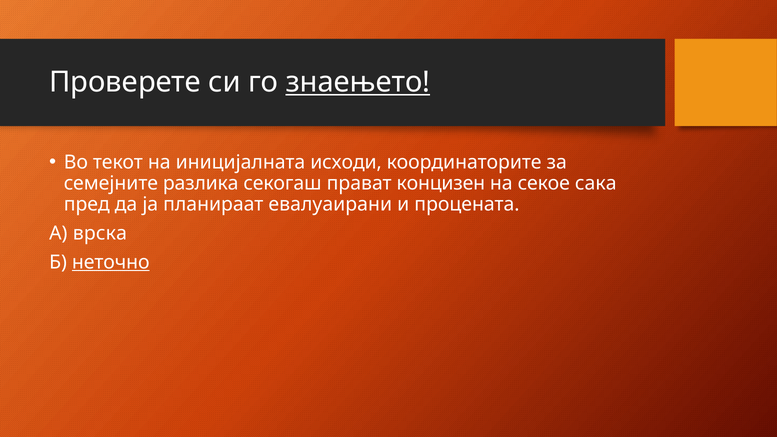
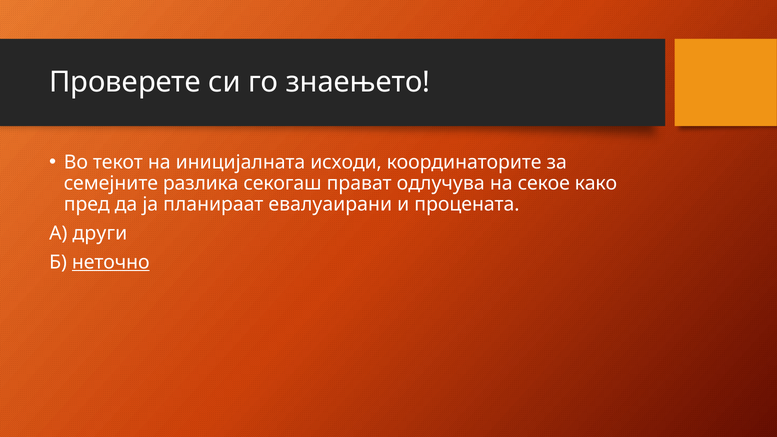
знаењето underline: present -> none
концизен: концизен -> одлучува
сака: сака -> како
врска: врска -> други
